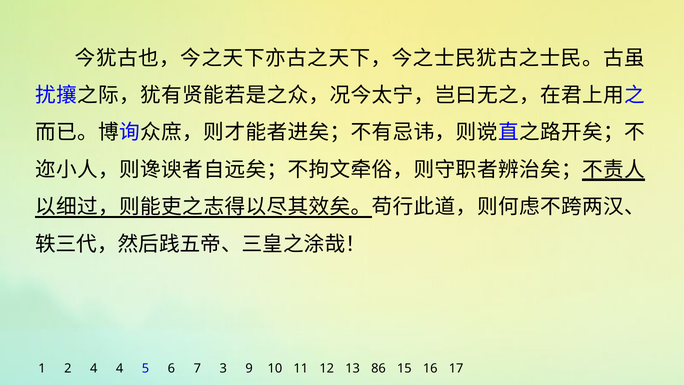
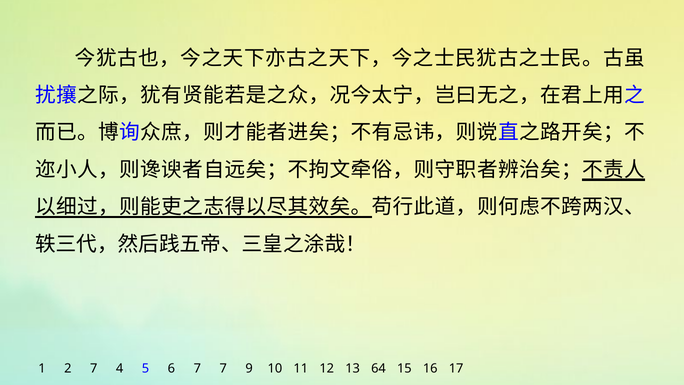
2 4: 4 -> 7
7 3: 3 -> 7
86: 86 -> 64
